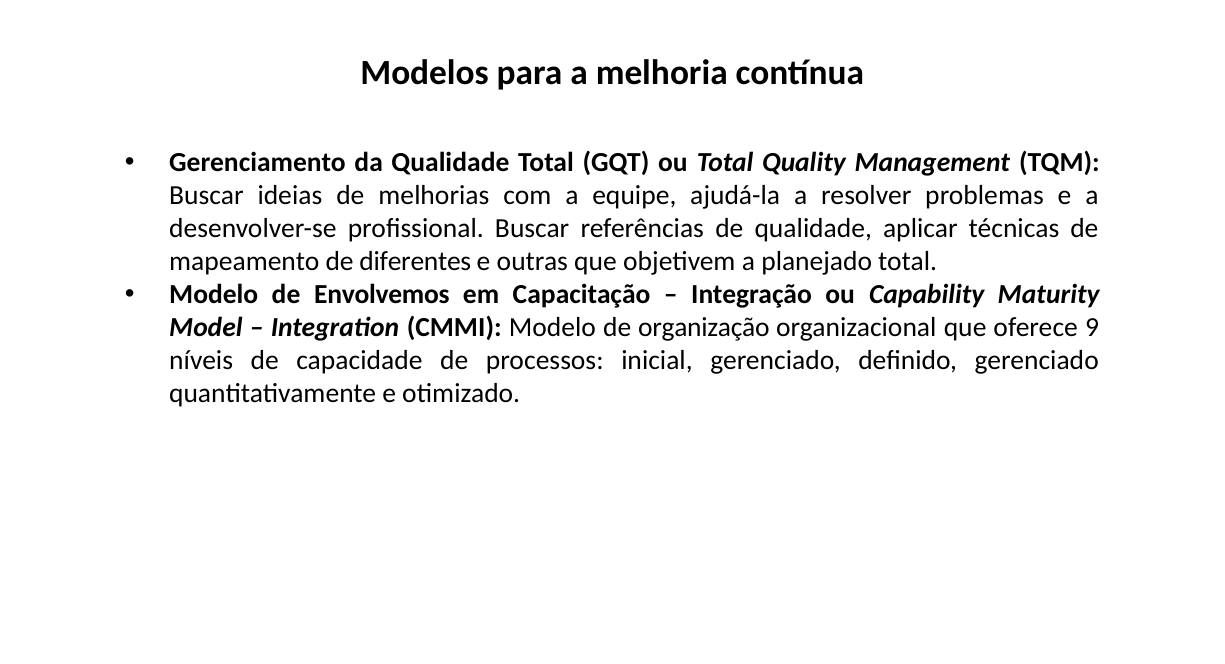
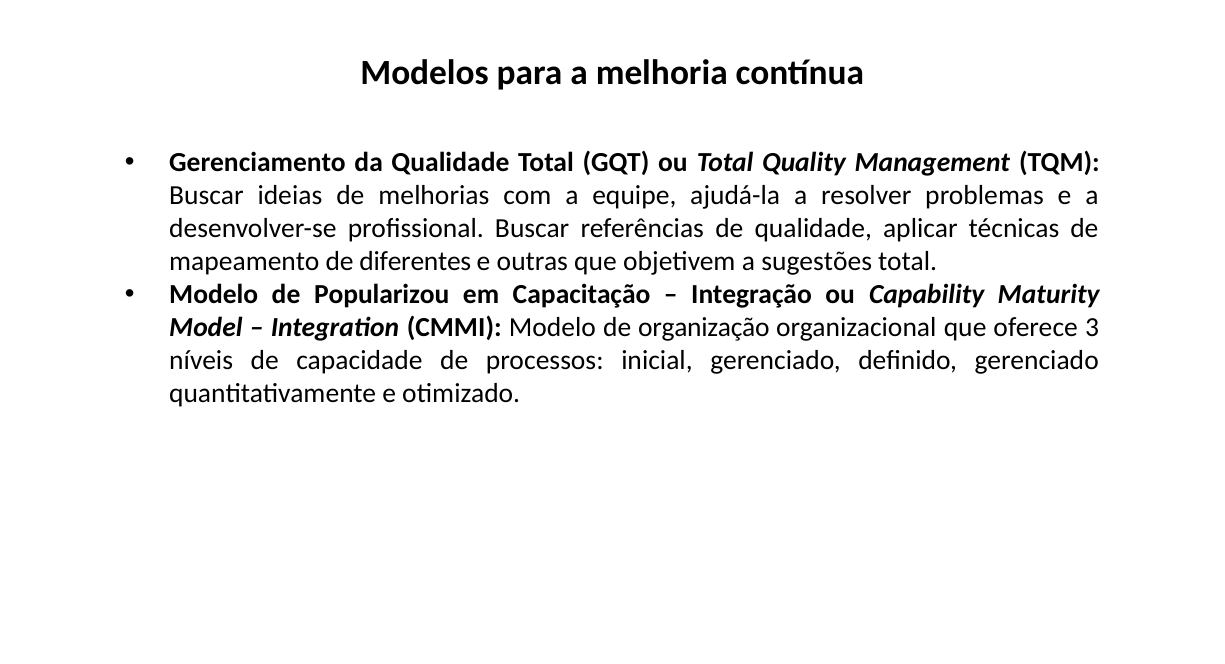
planejado: planejado -> sugestões
Envolvemos: Envolvemos -> Popularizou
9: 9 -> 3
